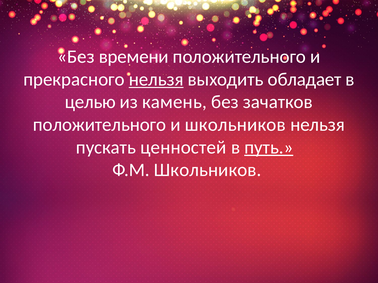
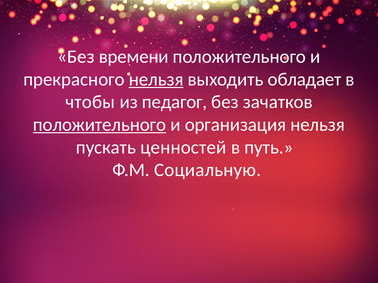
целью: целью -> чтобы
камень: камень -> педагог
положительного at (99, 125) underline: none -> present
и школьников: школьников -> организация
путь underline: present -> none
Ф.М Школьников: Школьников -> Социальную
